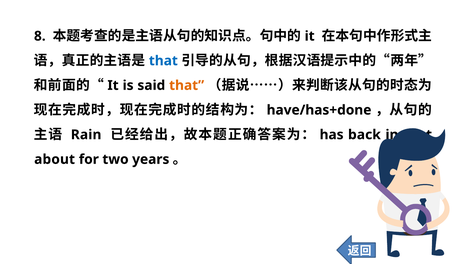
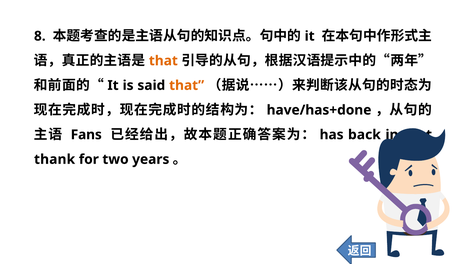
that at (163, 61) colour: blue -> orange
Rain: Rain -> Fans
about: about -> thank
